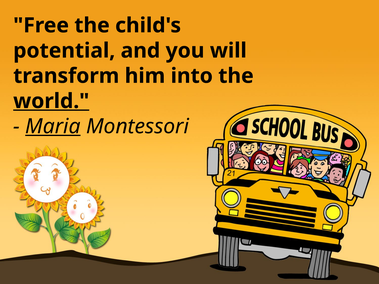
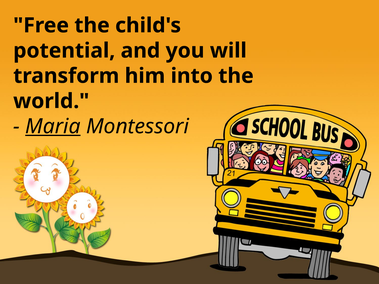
world underline: present -> none
